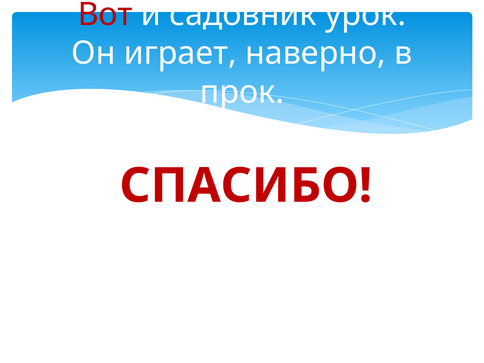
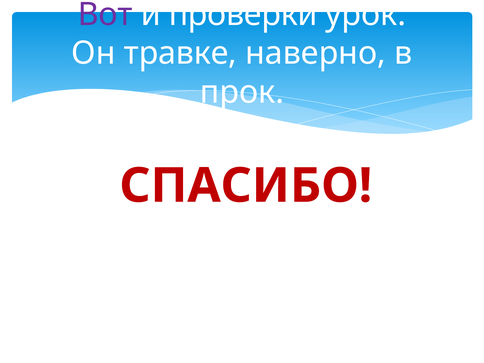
Вот colour: red -> purple
садовник: садовник -> проверки
играет: играет -> травке
